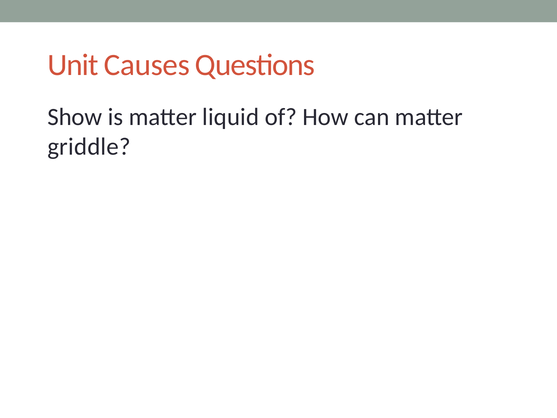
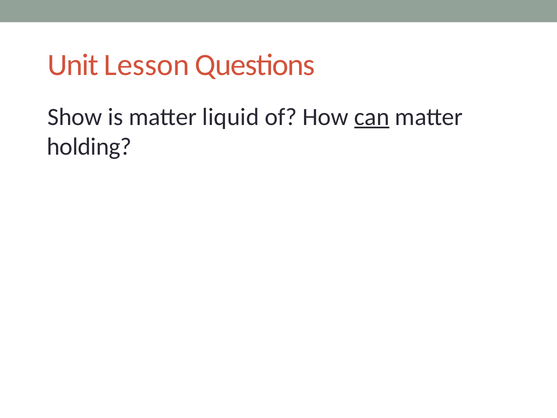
Causes: Causes -> Lesson
can underline: none -> present
griddle: griddle -> holding
